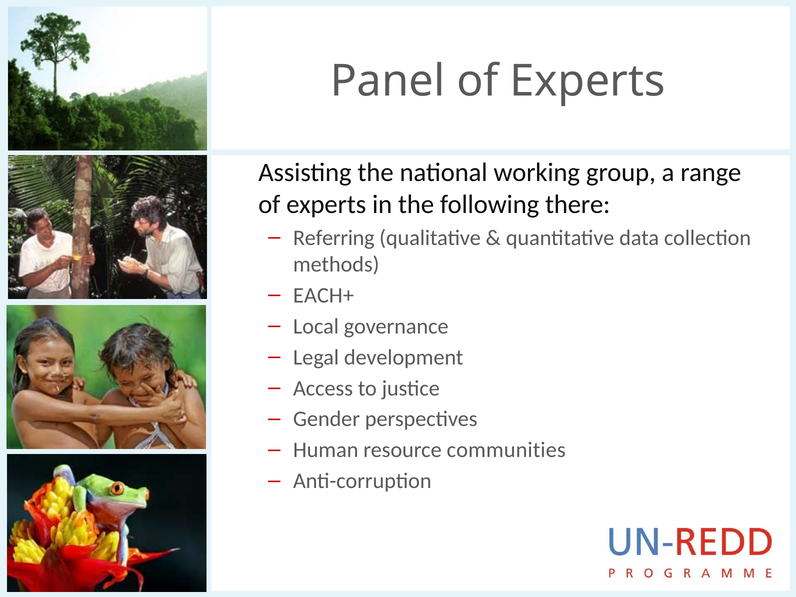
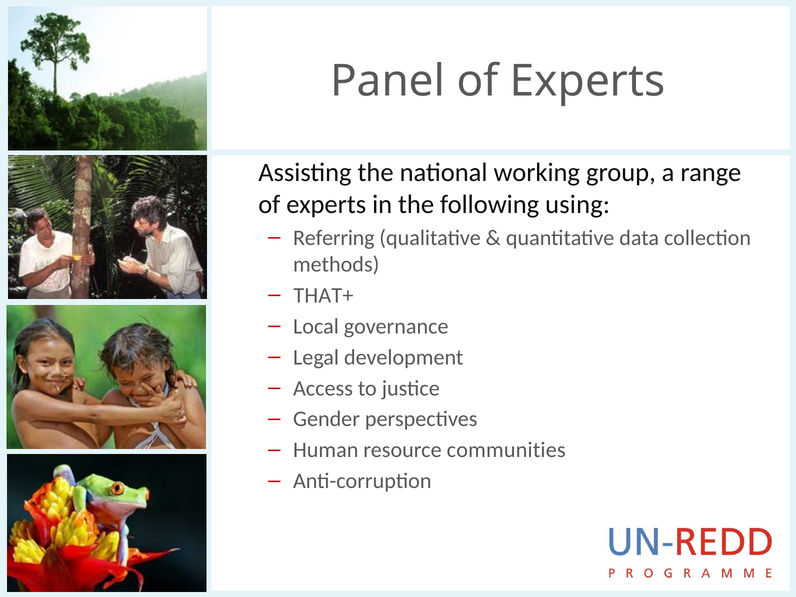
there: there -> using
EACH+: EACH+ -> THAT+
